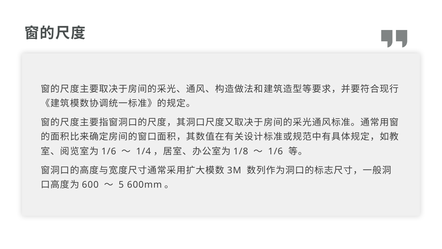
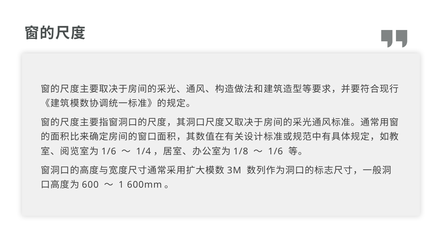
5: 5 -> 1
